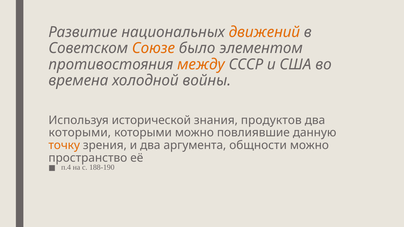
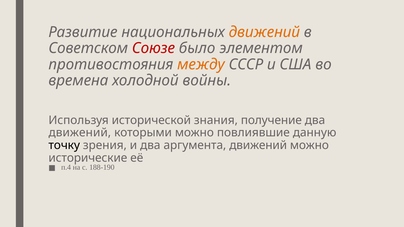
Союзе colour: orange -> red
продуктов: продуктов -> получение
которыми at (80, 133): которыми -> движений
точку colour: orange -> black
аргумента общности: общности -> движений
пространство: пространство -> исторические
